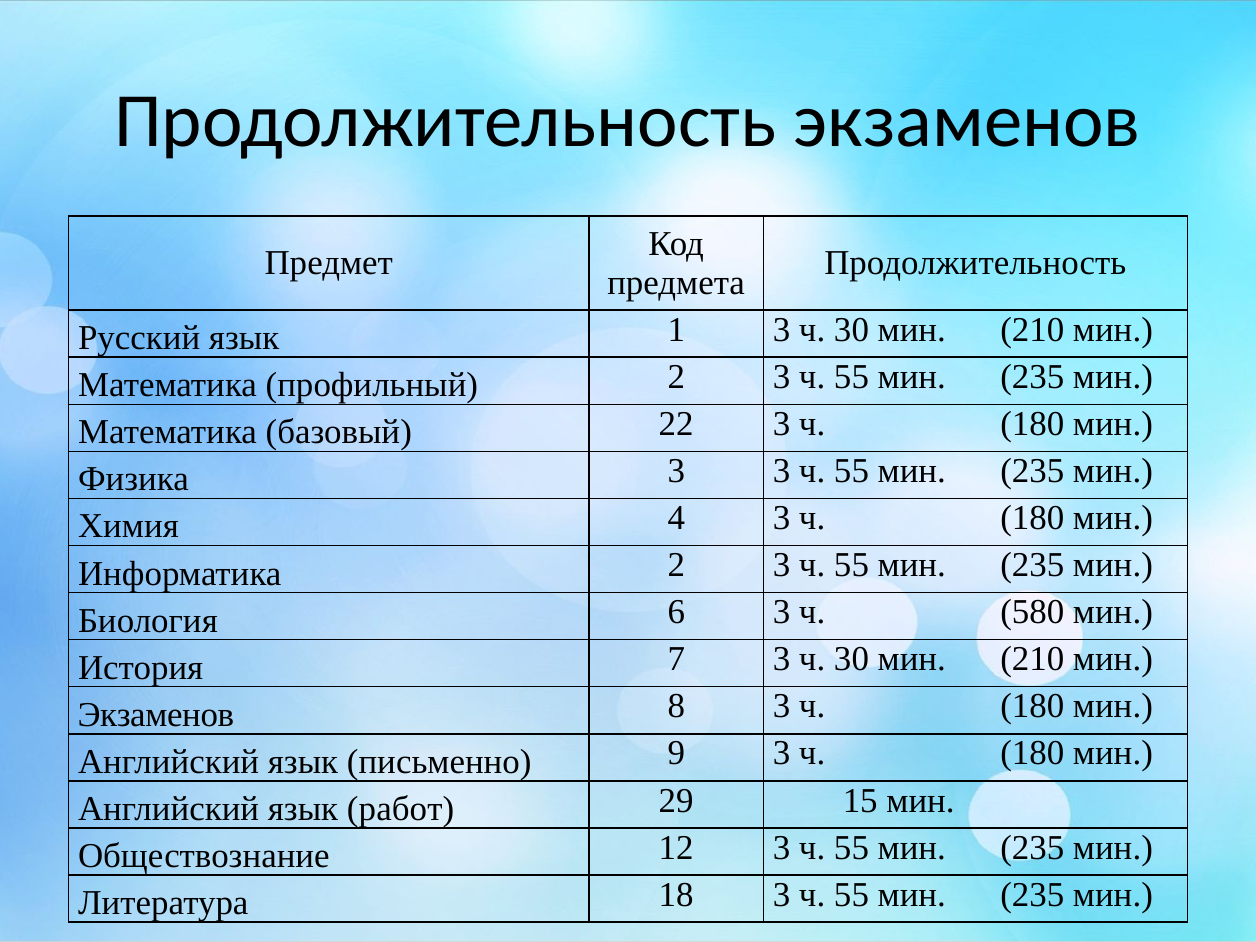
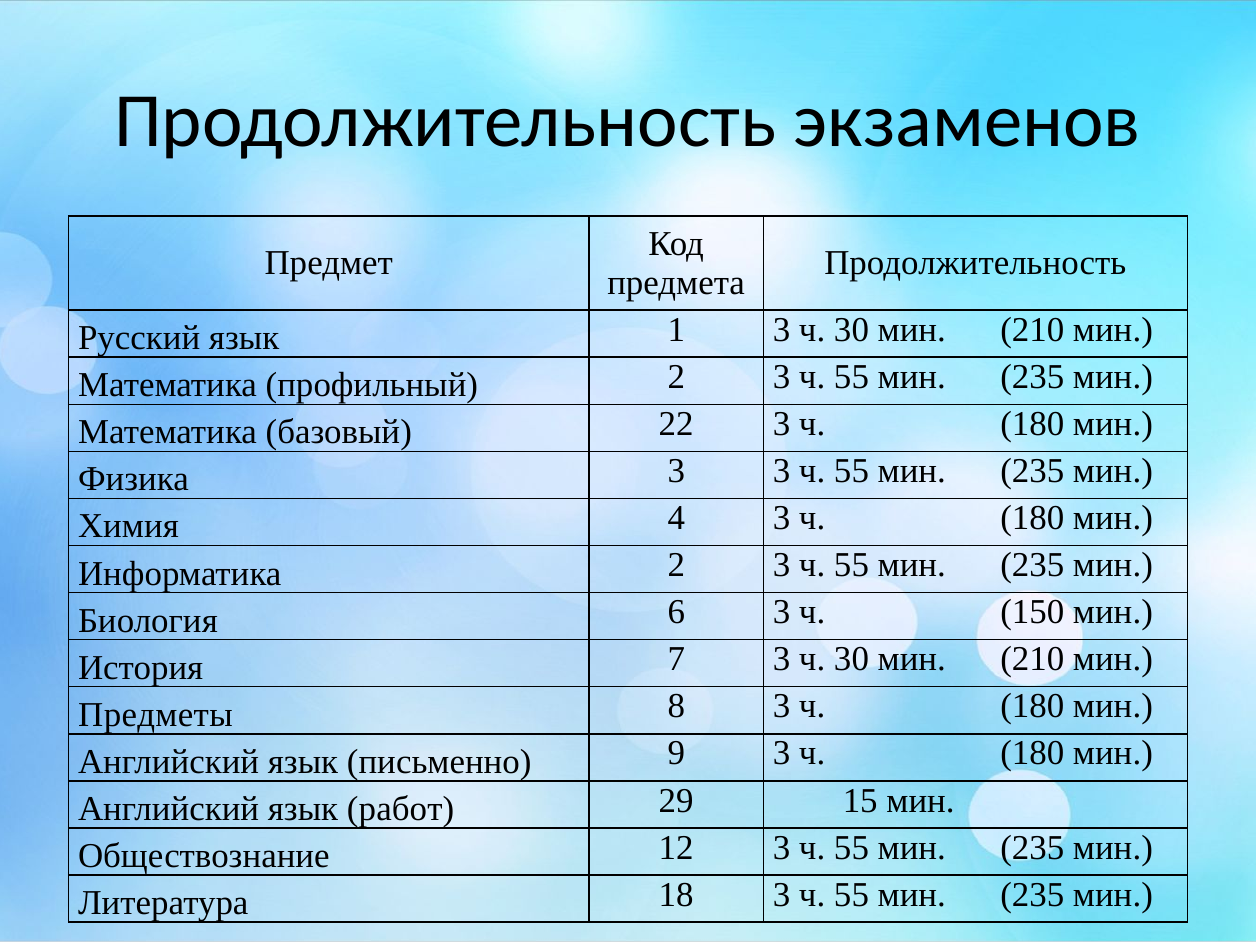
580: 580 -> 150
Экзаменов at (156, 715): Экзаменов -> Предметы
